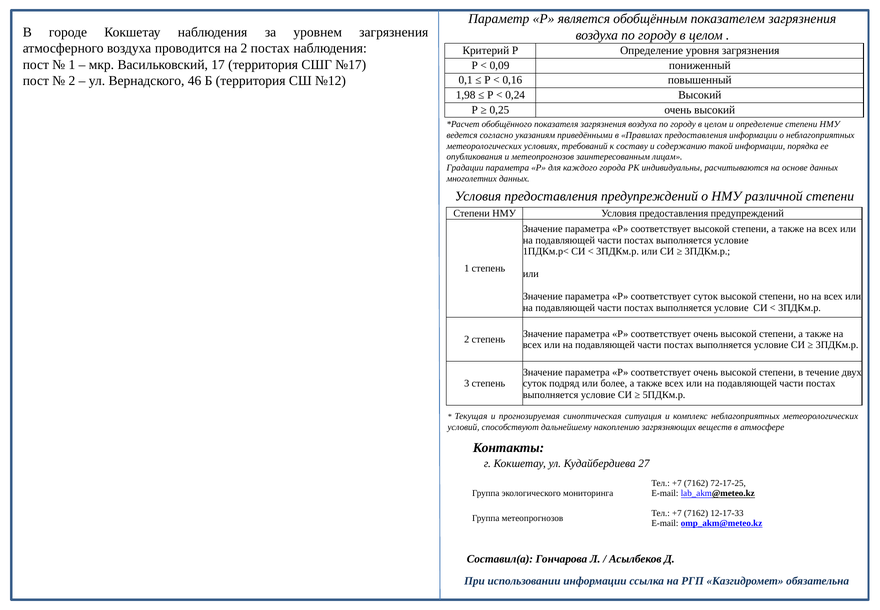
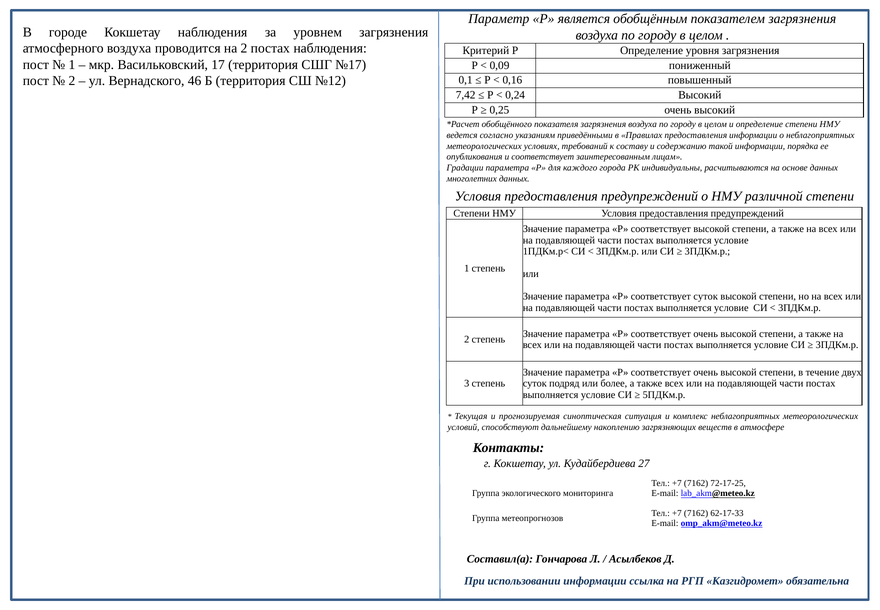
1,98: 1,98 -> 7,42
и метеопрогнозов: метеопрогнозов -> соответствует
12-17-33: 12-17-33 -> 62-17-33
